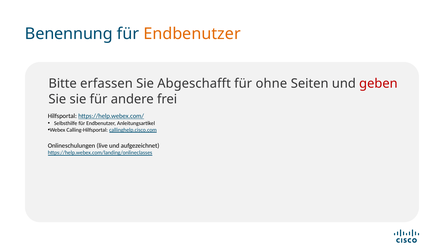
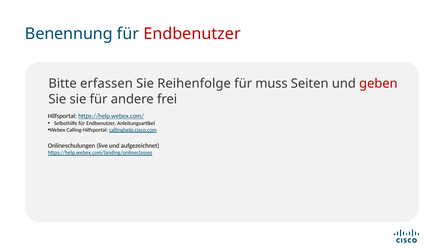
Endbenutzer at (192, 34) colour: orange -> red
Abgeschafft: Abgeschafft -> Reihenfolge
ohne: ohne -> muss
